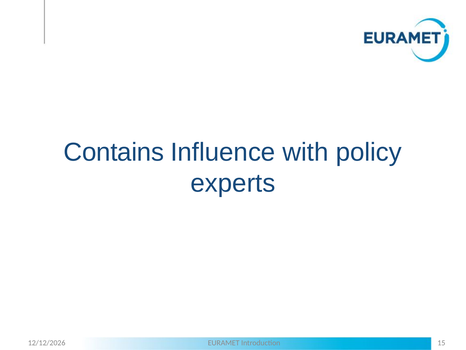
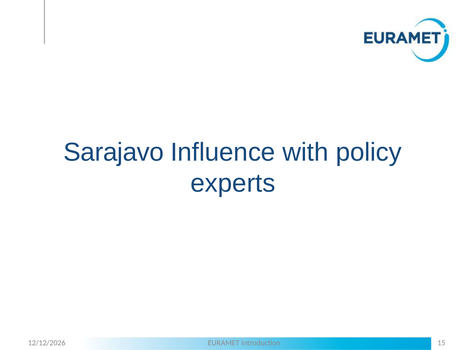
Contains: Contains -> Sarajavo
